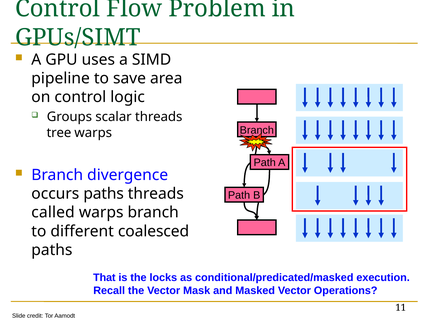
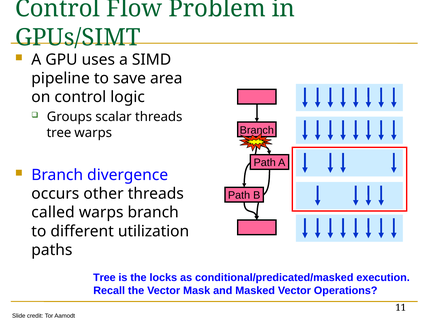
occurs paths: paths -> other
coalesced: coalesced -> utilization
That at (104, 278): That -> Tree
